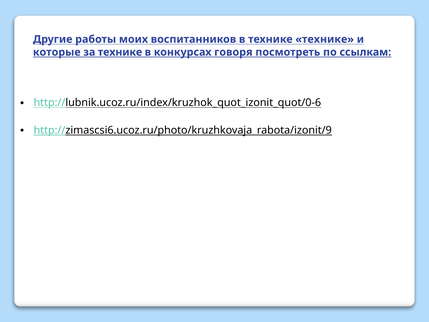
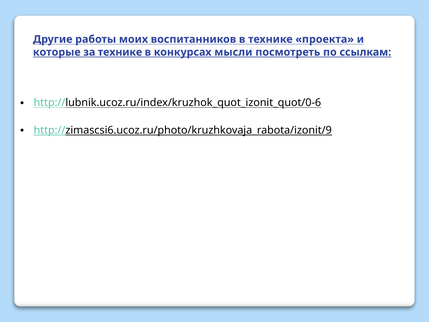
технике технике: технике -> проекта
говоря: говоря -> мысли
